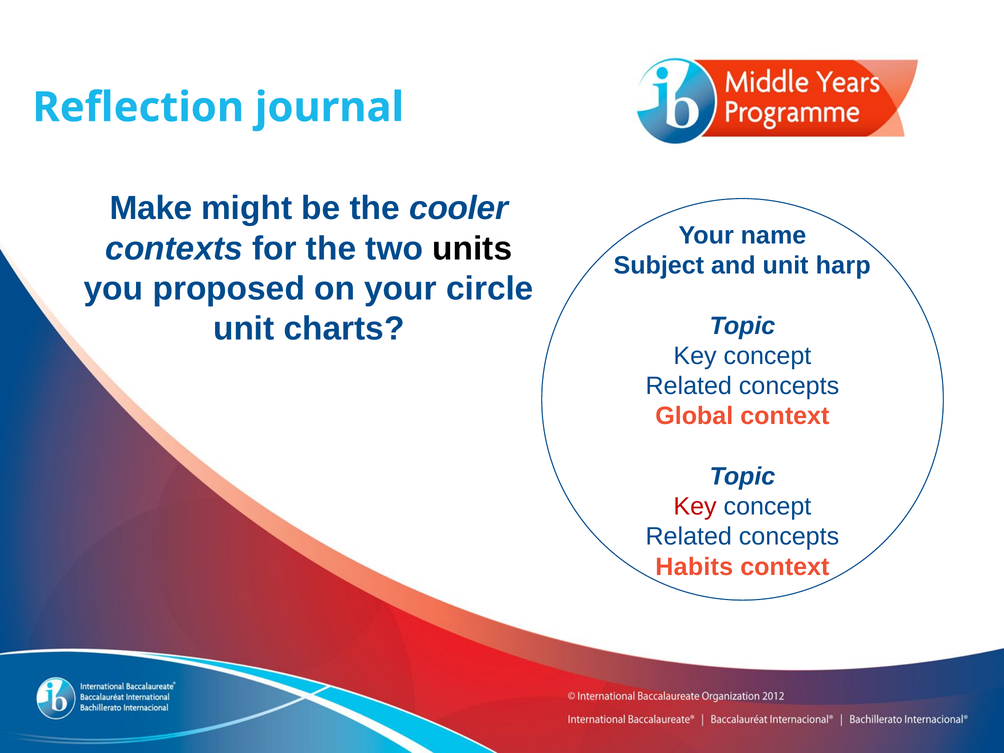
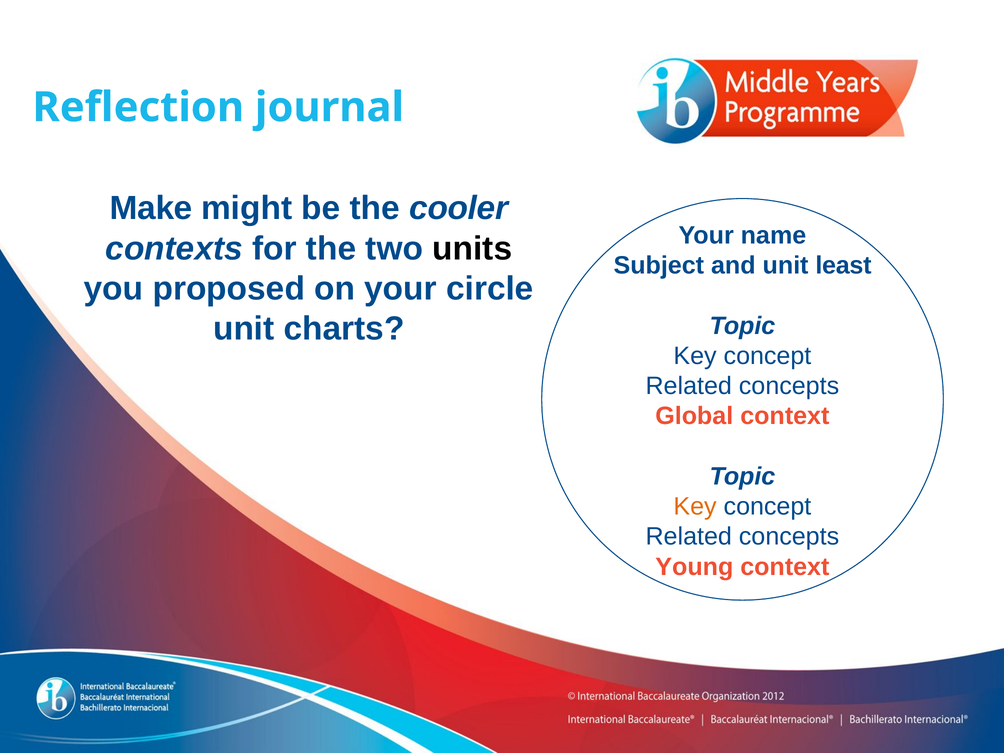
harp: harp -> least
Key at (695, 506) colour: red -> orange
Habits: Habits -> Young
